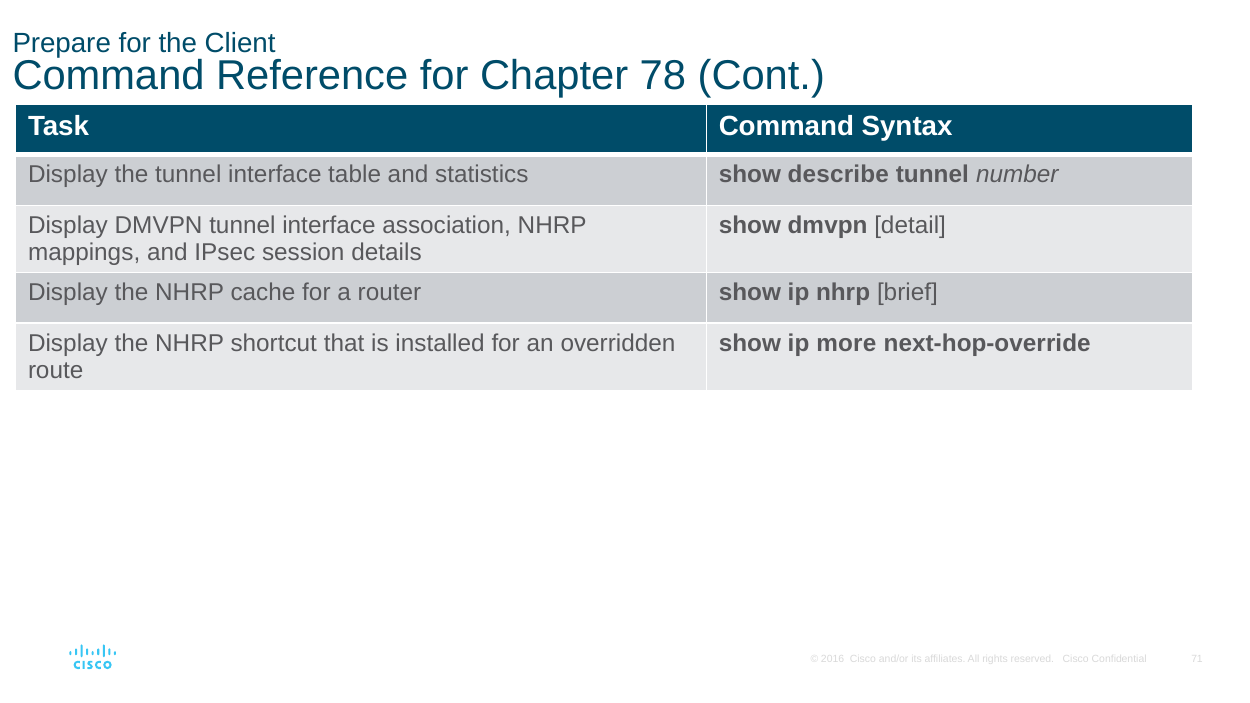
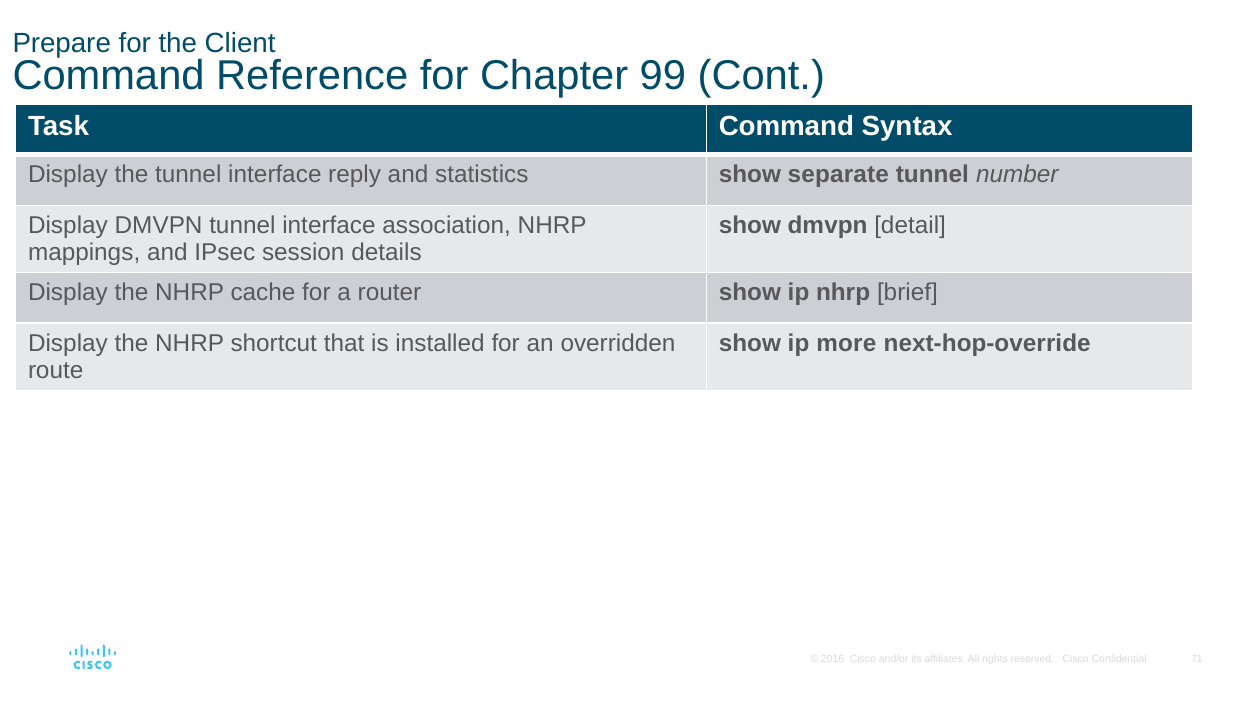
78: 78 -> 99
table: table -> reply
describe: describe -> separate
